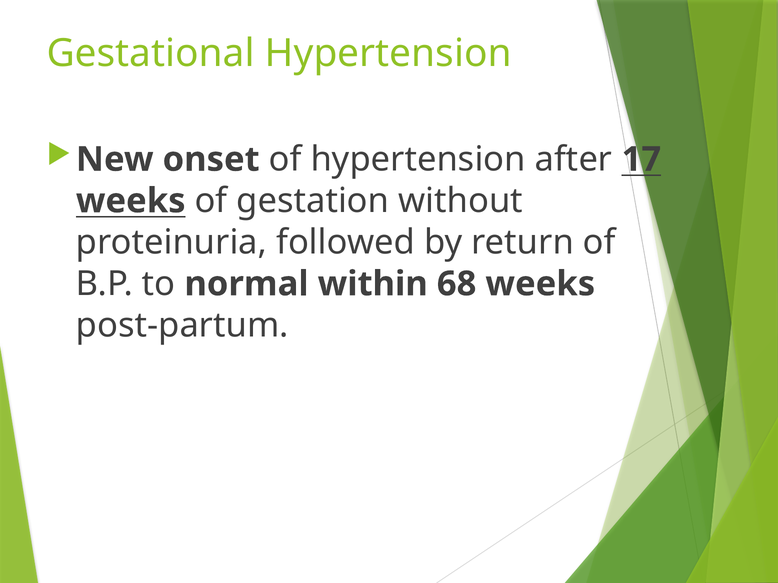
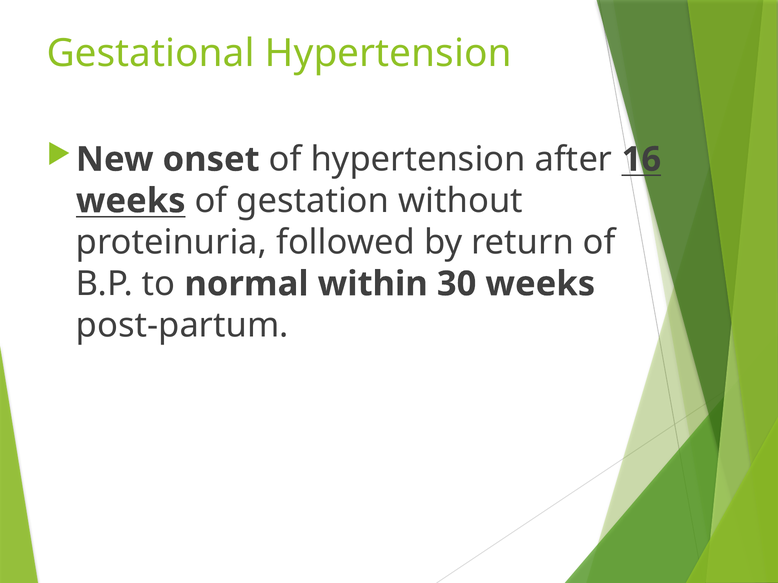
17: 17 -> 16
68: 68 -> 30
